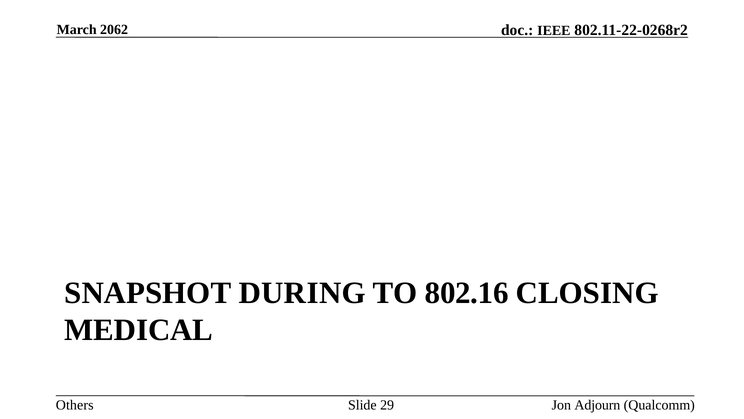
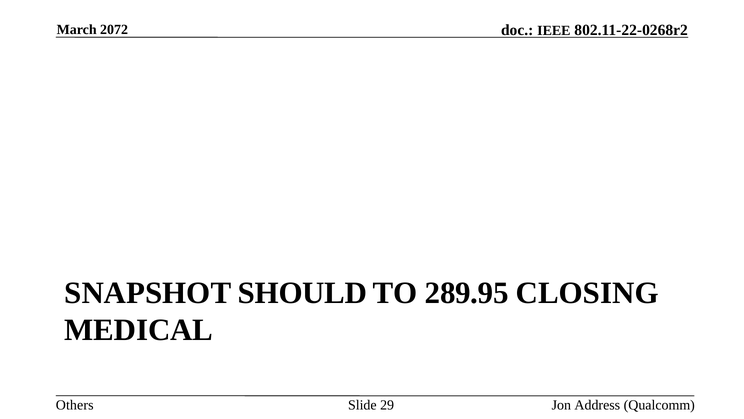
2062: 2062 -> 2072
DURING: DURING -> SHOULD
802.16: 802.16 -> 289.95
Adjourn: Adjourn -> Address
